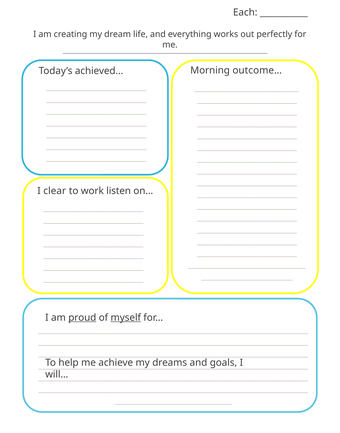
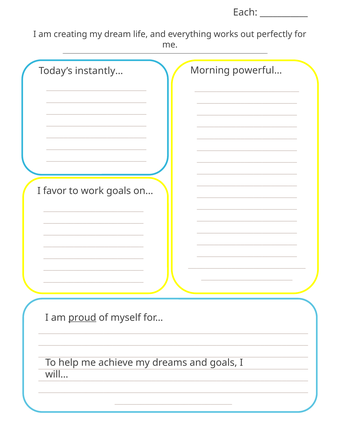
outcome…: outcome… -> powerful…
achieved…: achieved… -> instantly…
clear: clear -> favor
work listen: listen -> goals
myself underline: present -> none
